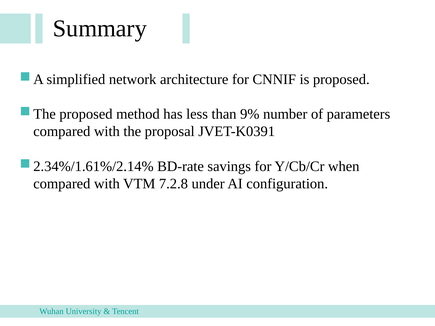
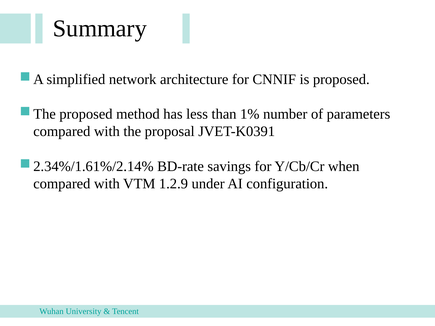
9%: 9% -> 1%
7.2.8: 7.2.8 -> 1.2.9
